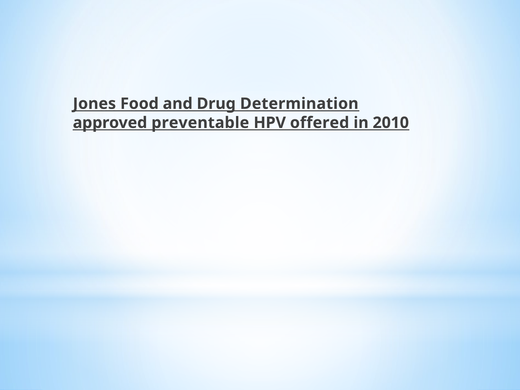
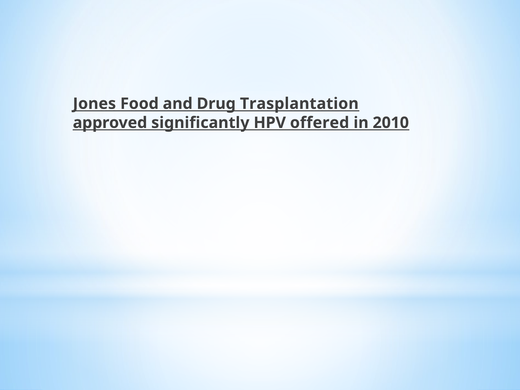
Determination: Determination -> Trasplantation
preventable: preventable -> significantly
